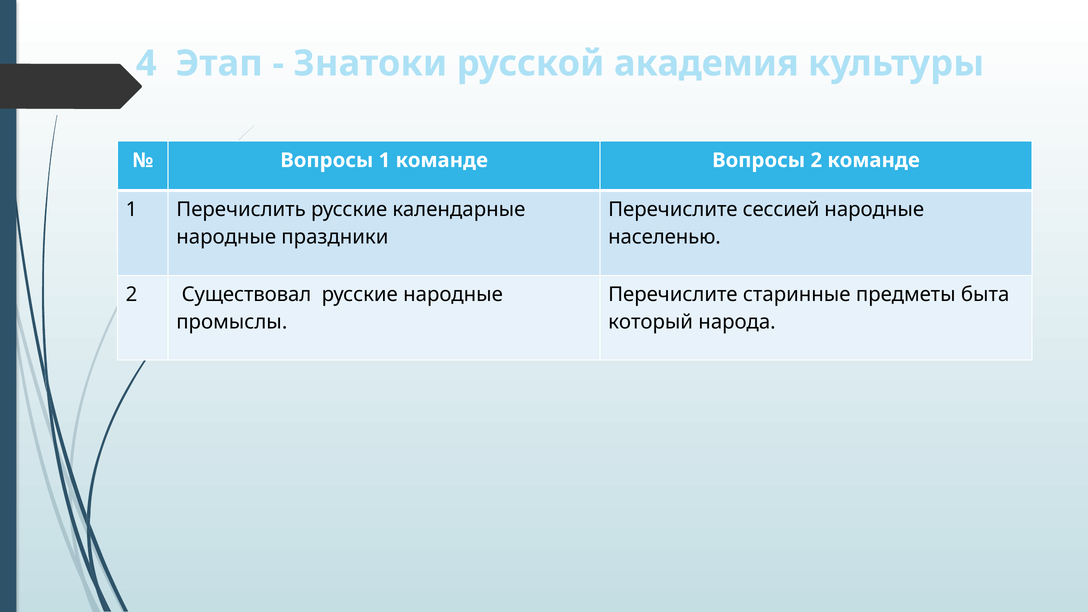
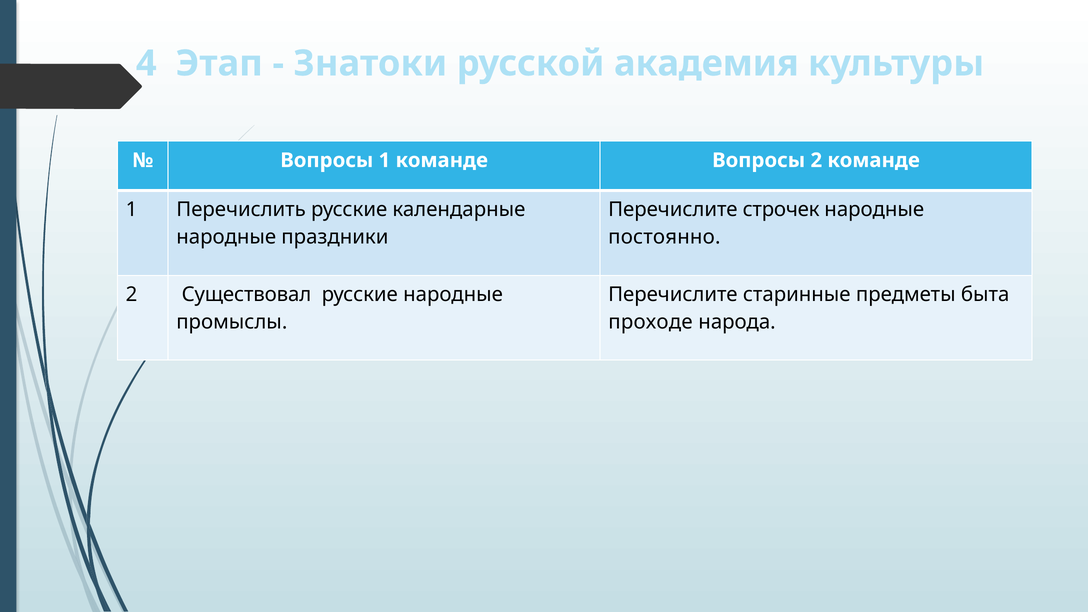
сессией: сессией -> строчек
населенью: населенью -> постоянно
который: который -> проходе
